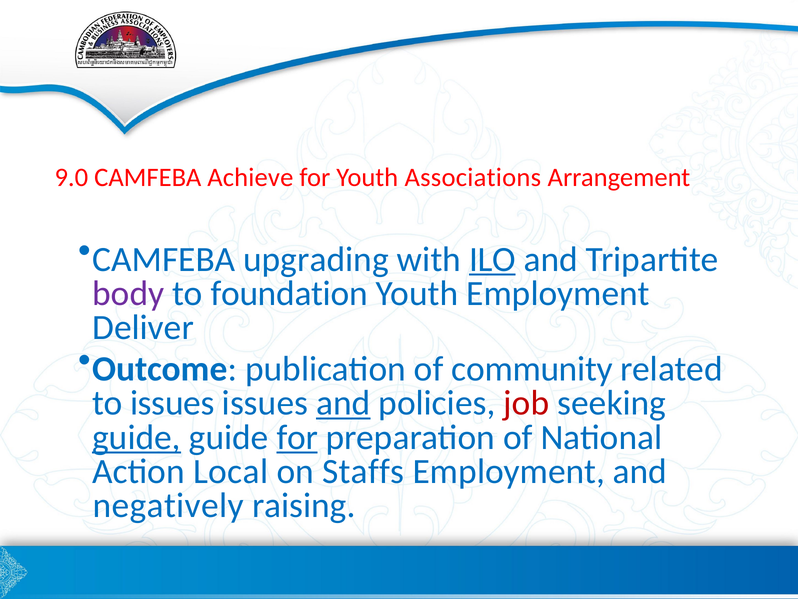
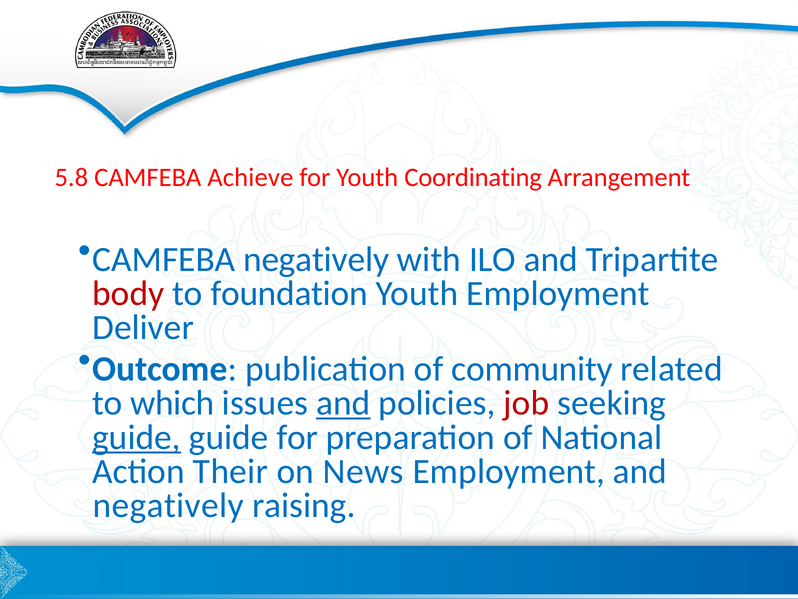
9.0: 9.0 -> 5.8
Associations: Associations -> Coordinating
CAMFEBA upgrading: upgrading -> negatively
ILO underline: present -> none
body colour: purple -> red
to issues: issues -> which
for at (297, 437) underline: present -> none
Local: Local -> Their
Staffs: Staffs -> News
